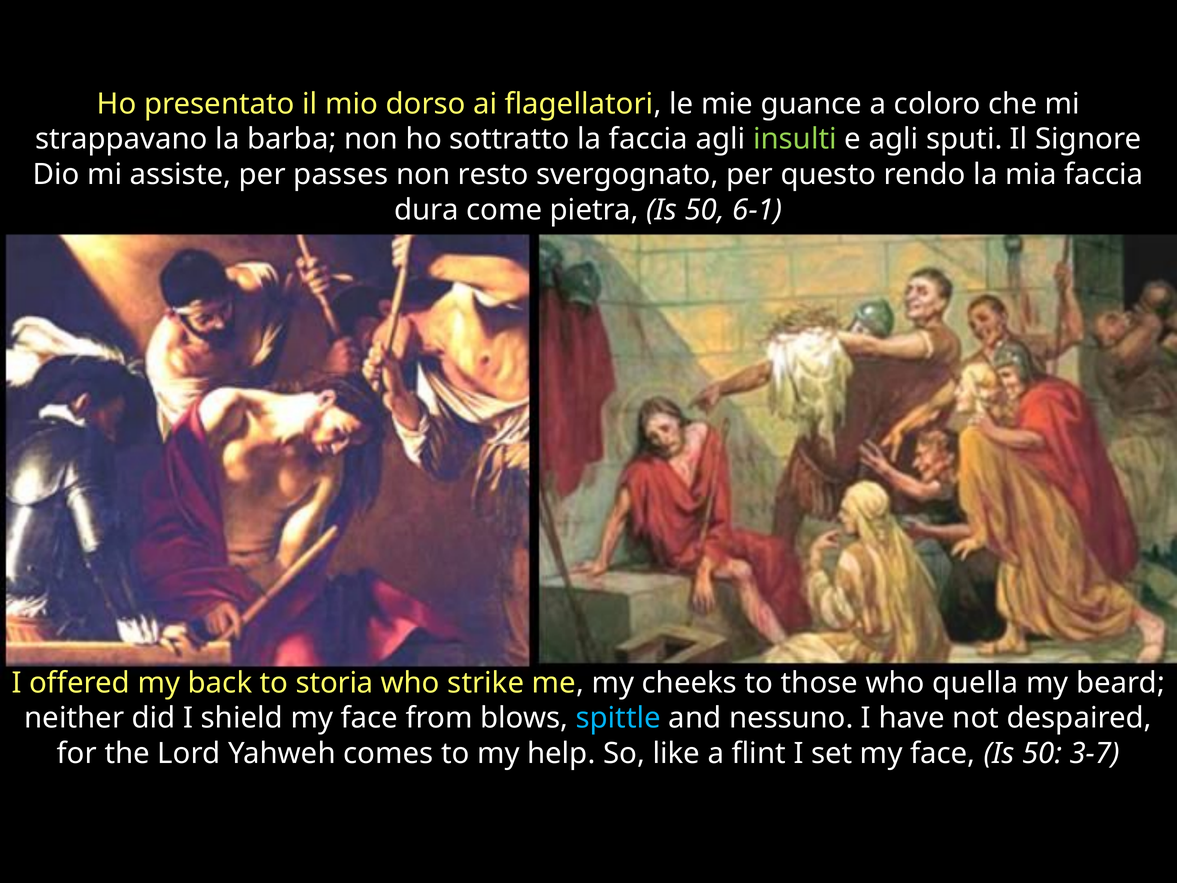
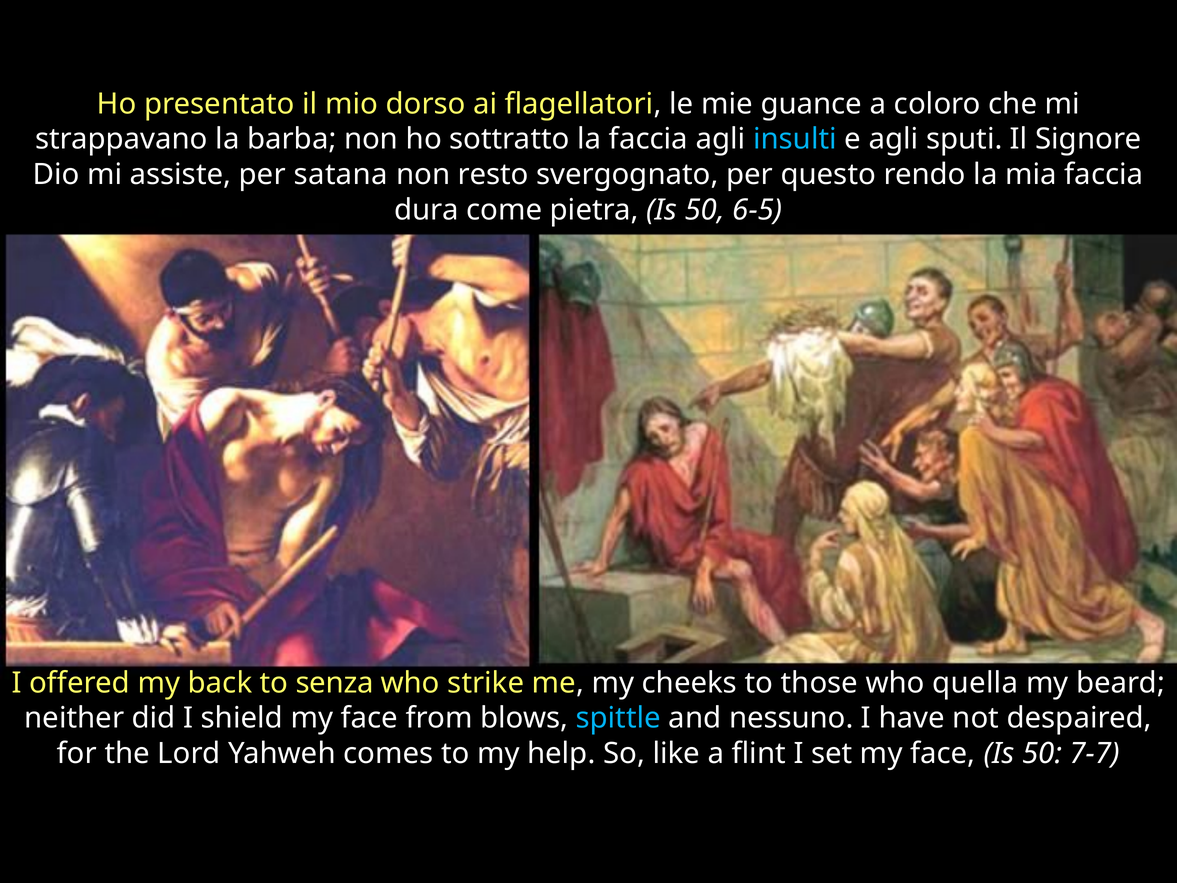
insulti colour: light green -> light blue
passes: passes -> satana
6-1: 6-1 -> 6-5
storia: storia -> senza
3-7: 3-7 -> 7-7
